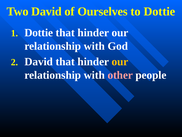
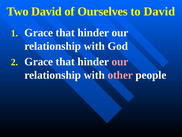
to Dottie: Dottie -> David
Dottie at (39, 33): Dottie -> Grace
David at (39, 62): David -> Grace
our at (120, 62) colour: yellow -> pink
